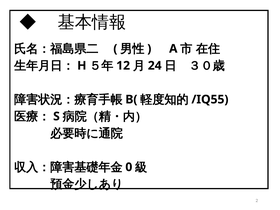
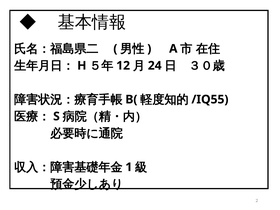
0: 0 -> 1
